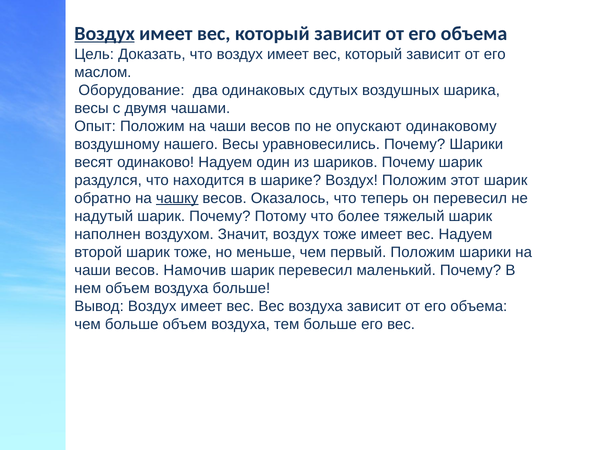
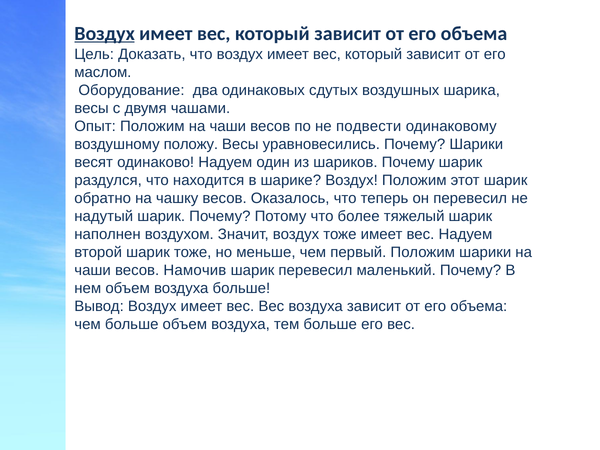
опускают: опускают -> подвести
нашего: нашего -> положу
чашку underline: present -> none
